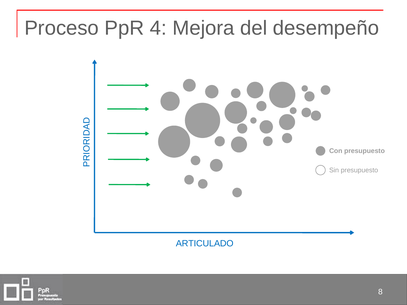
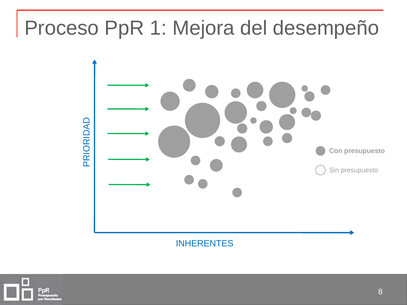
4: 4 -> 1
ARTICULADO: ARTICULADO -> INHERENTES
